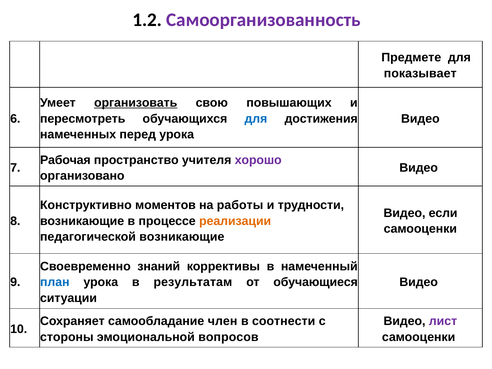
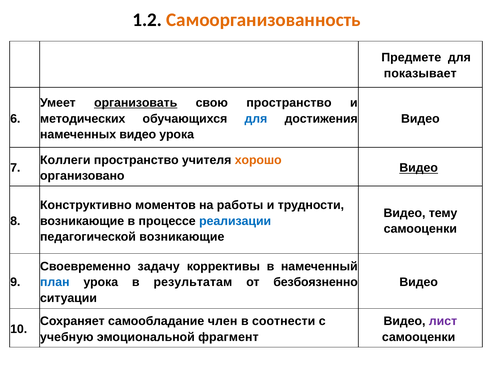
Самоорганизованность colour: purple -> orange
свою повышающих: повышающих -> пространство
пересмотреть: пересмотреть -> методических
намеченных перед: перед -> видео
Рабочая: Рабочая -> Коллеги
хорошо colour: purple -> orange
Видео at (419, 168) underline: none -> present
если: если -> тему
реализации colour: orange -> blue
знаний: знаний -> задачу
обучающиеся: обучающиеся -> безбоязненно
стороны: стороны -> учебную
вопросов: вопросов -> фрагмент
